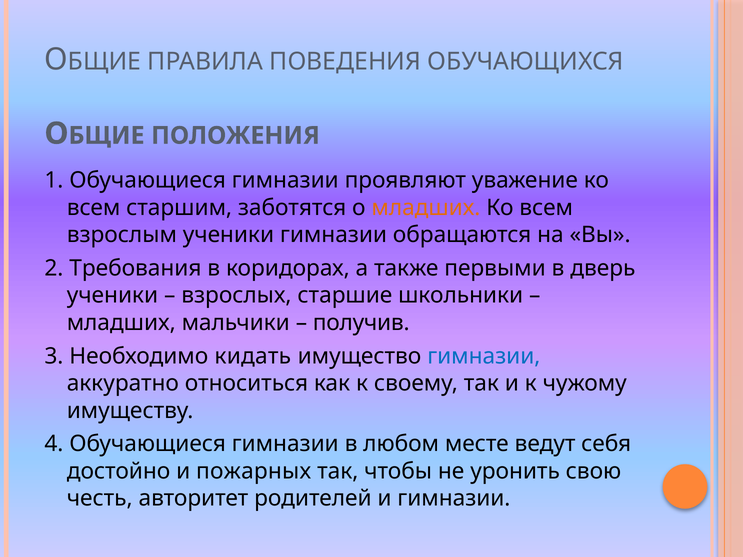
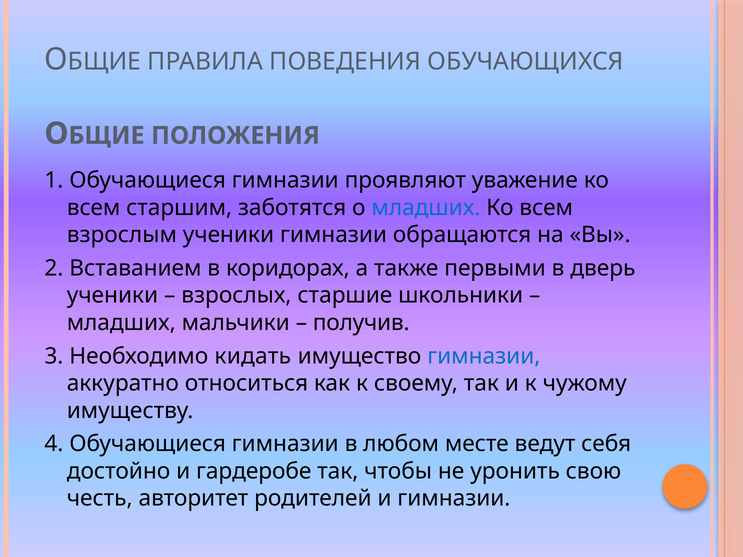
младших at (426, 208) colour: orange -> blue
Требования: Требования -> Вставанием
пожарных: пожарных -> гардеробе
